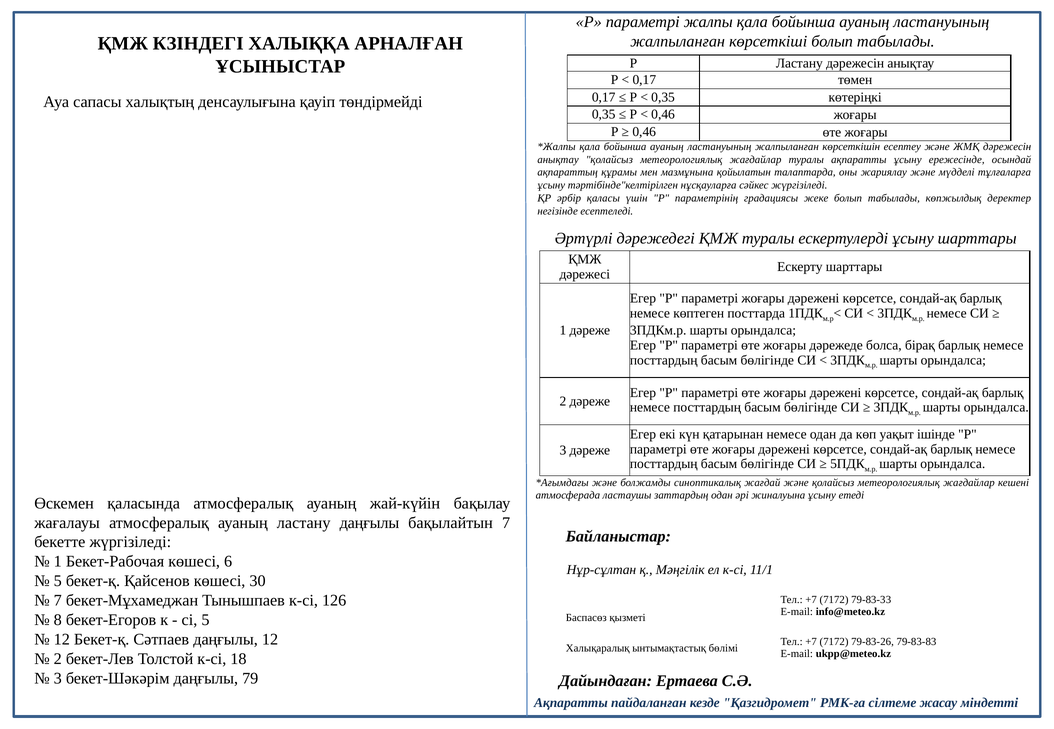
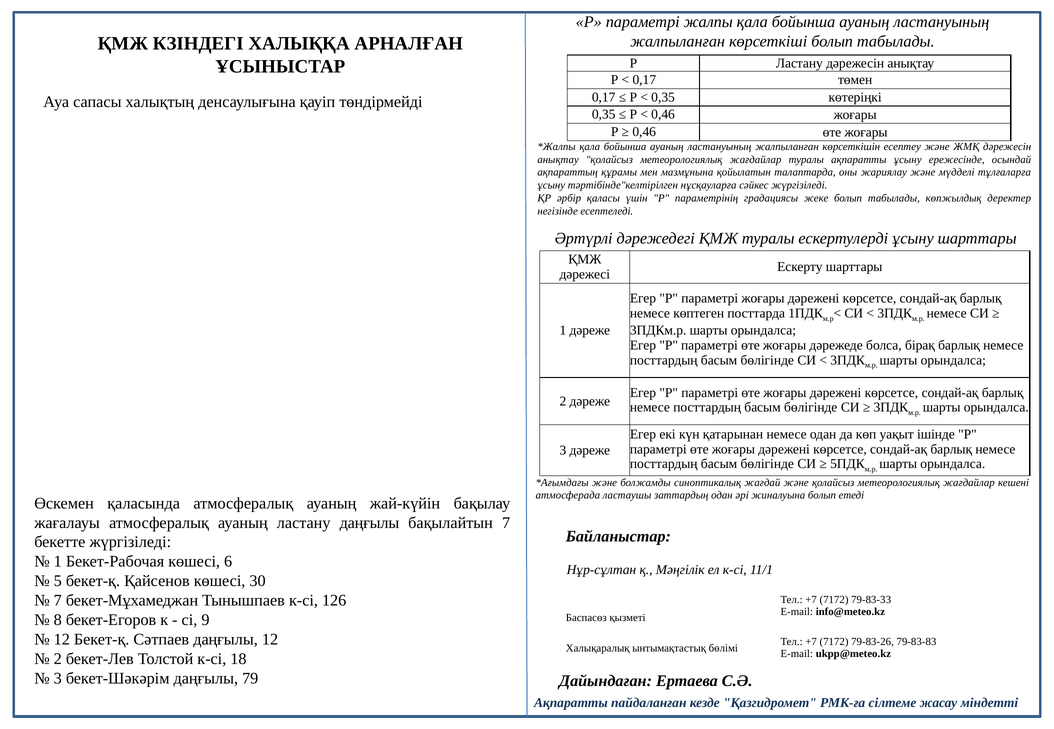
жиналуына ұсыну: ұсыну -> болып
сі 5: 5 -> 9
